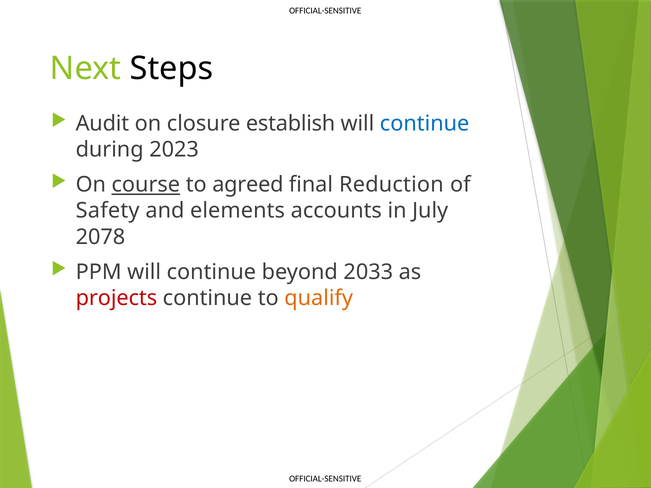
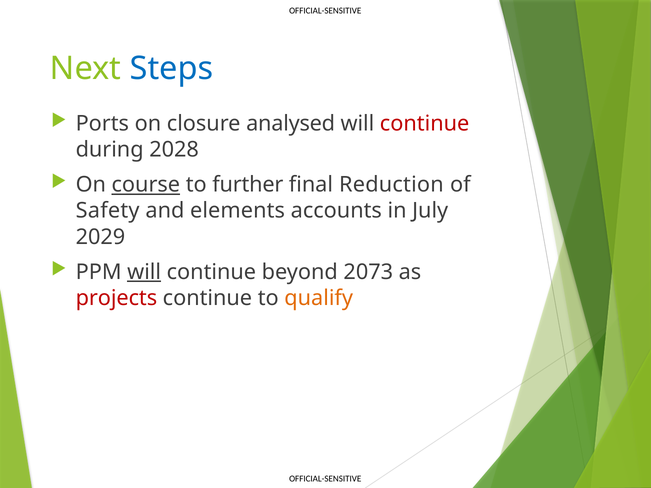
Steps colour: black -> blue
Audit: Audit -> Ports
establish: establish -> analysed
continue at (425, 124) colour: blue -> red
2023: 2023 -> 2028
agreed: agreed -> further
2078: 2078 -> 2029
will at (144, 272) underline: none -> present
2033: 2033 -> 2073
